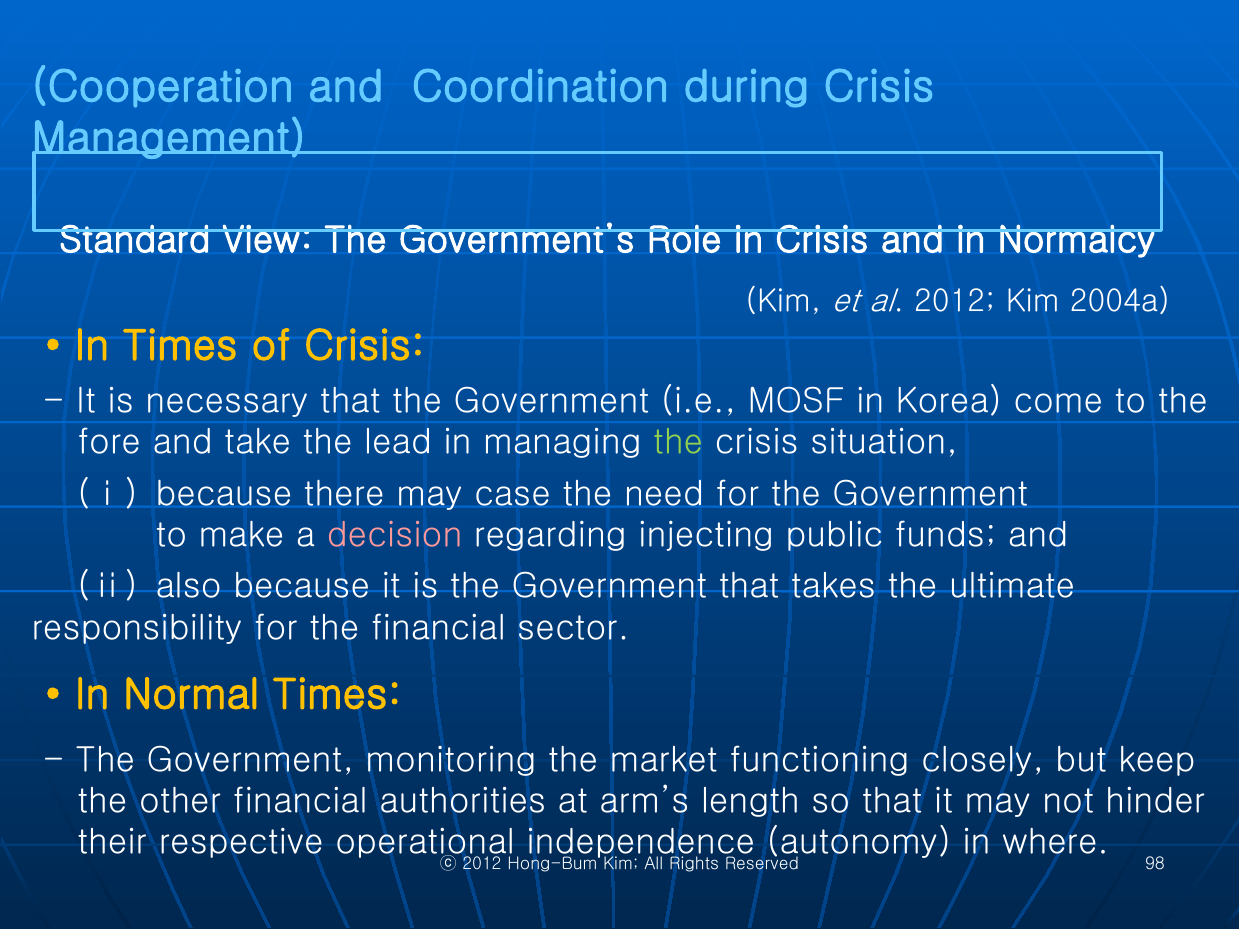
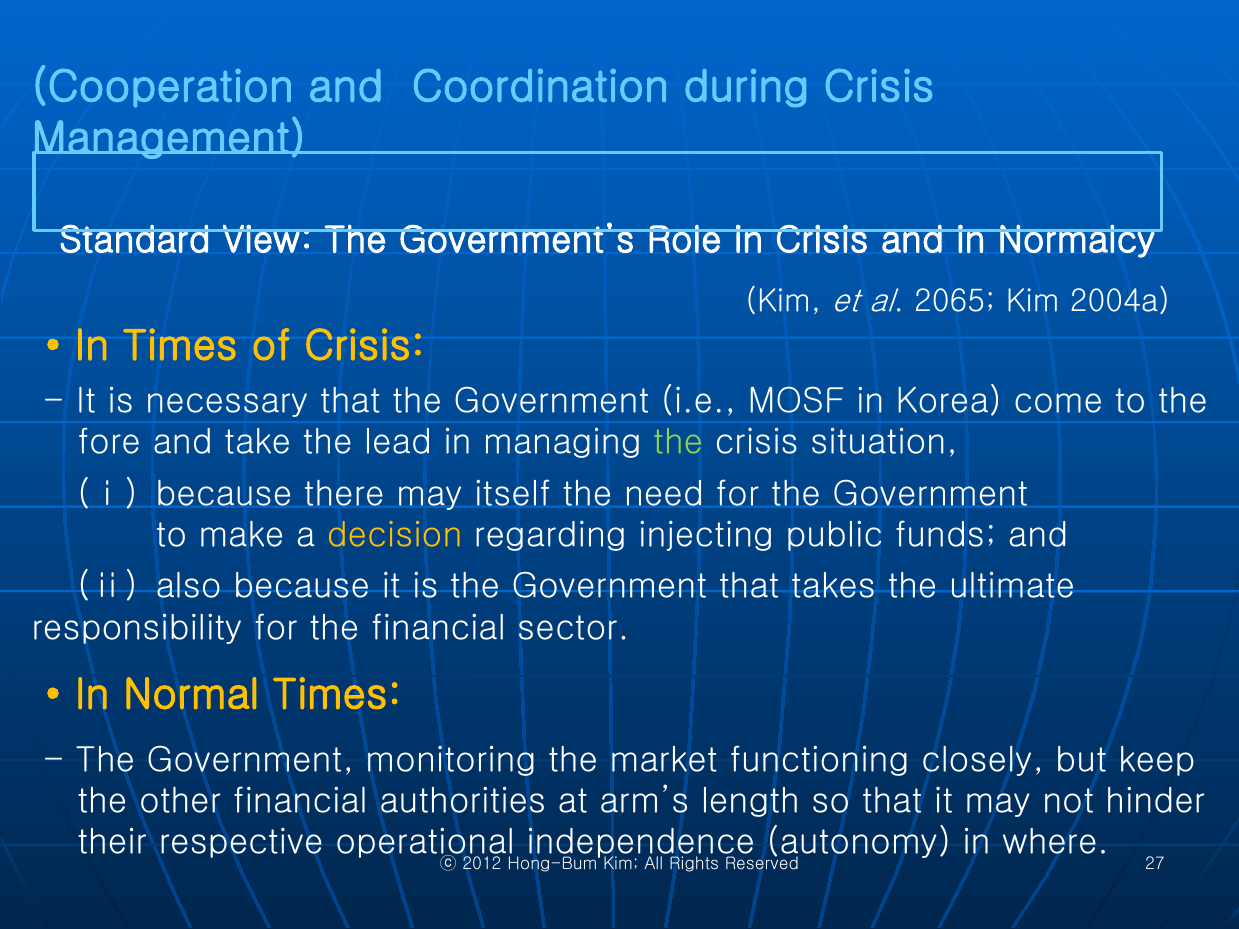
al 2012: 2012 -> 2065
case: case -> itself
decision colour: pink -> yellow
98: 98 -> 27
